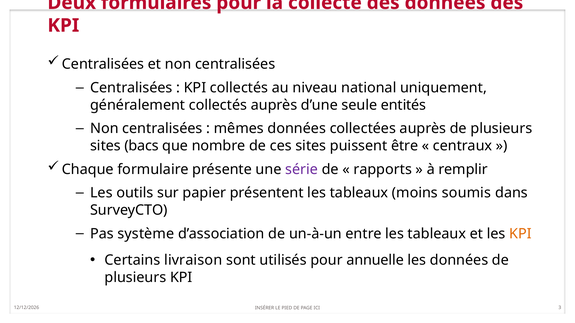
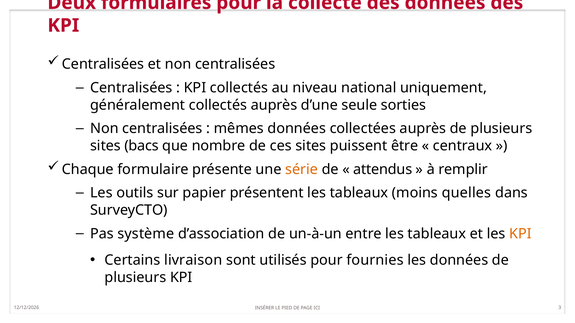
entités: entités -> sorties
série colour: purple -> orange
rapports: rapports -> attendus
soumis: soumis -> quelles
annuelle: annuelle -> fournies
